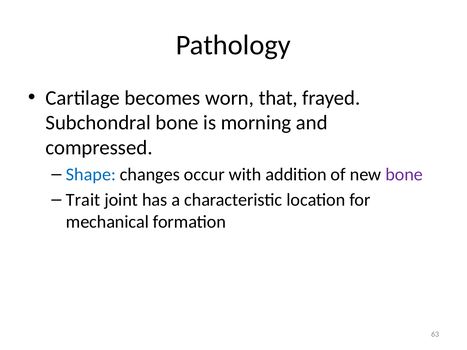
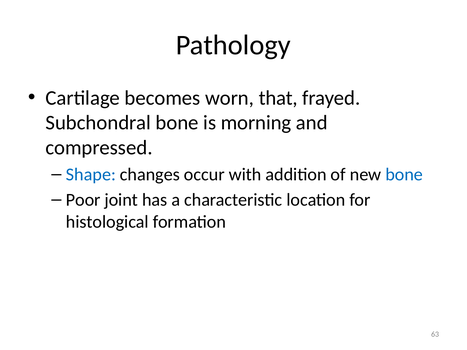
bone at (404, 175) colour: purple -> blue
Trait: Trait -> Poor
mechanical: mechanical -> histological
